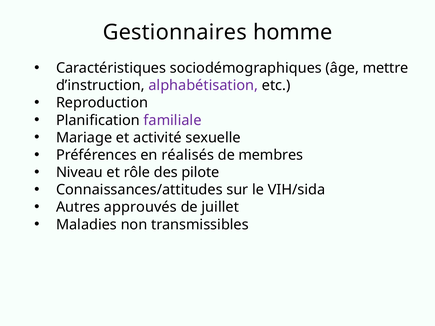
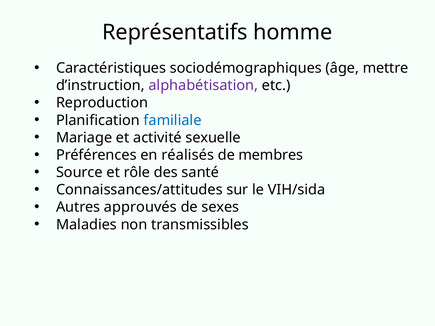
Gestionnaires: Gestionnaires -> Représentatifs
familiale colour: purple -> blue
Niveau: Niveau -> Source
pilote: pilote -> santé
juillet: juillet -> sexes
